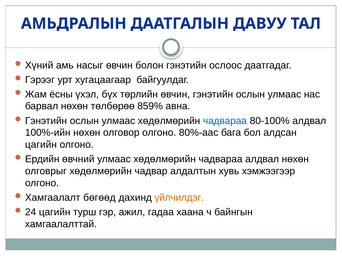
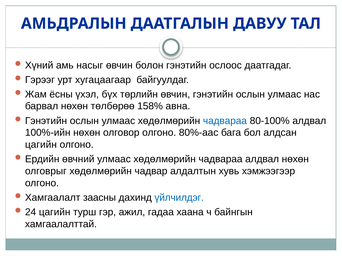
859%: 859% -> 158%
бөгөөд: бөгөөд -> заасны
үйлчилдэг colour: orange -> blue
